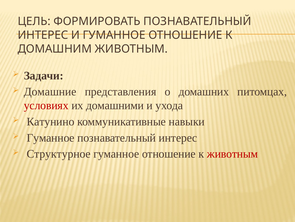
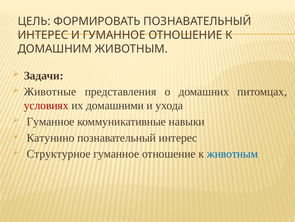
Домашние: Домашние -> Животные
Катунино at (51, 121): Катунино -> Гуманное
Гуманное at (51, 137): Гуманное -> Катунино
животным at (232, 153) colour: red -> blue
